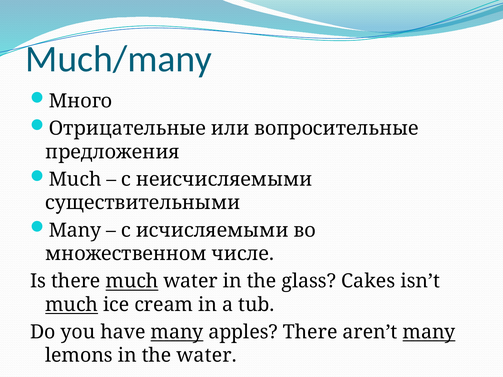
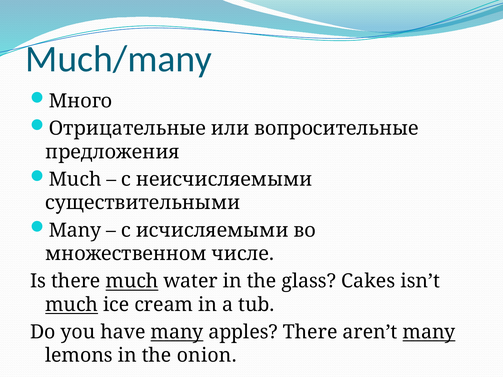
the water: water -> onion
